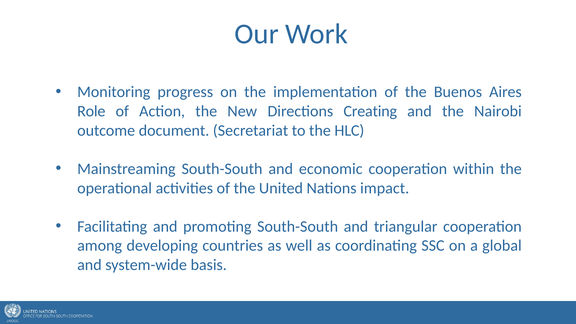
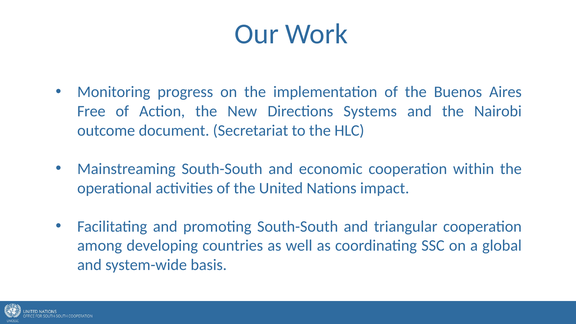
Role: Role -> Free
Creating: Creating -> Systems
